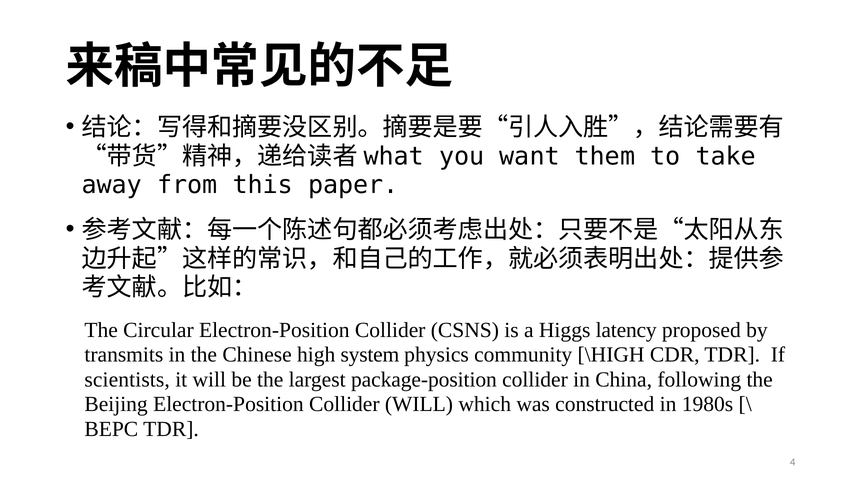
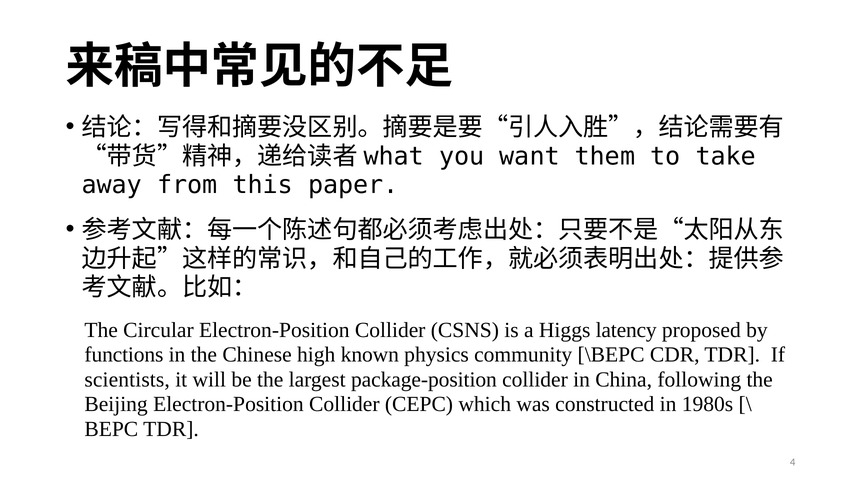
transmits: transmits -> functions
system: system -> known
\HIGH: \HIGH -> \BEPC
Collider WILL: WILL -> CEPC
